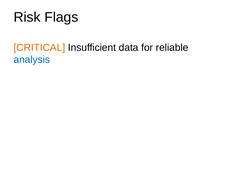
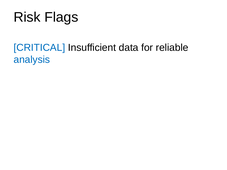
CRITICAL colour: orange -> blue
